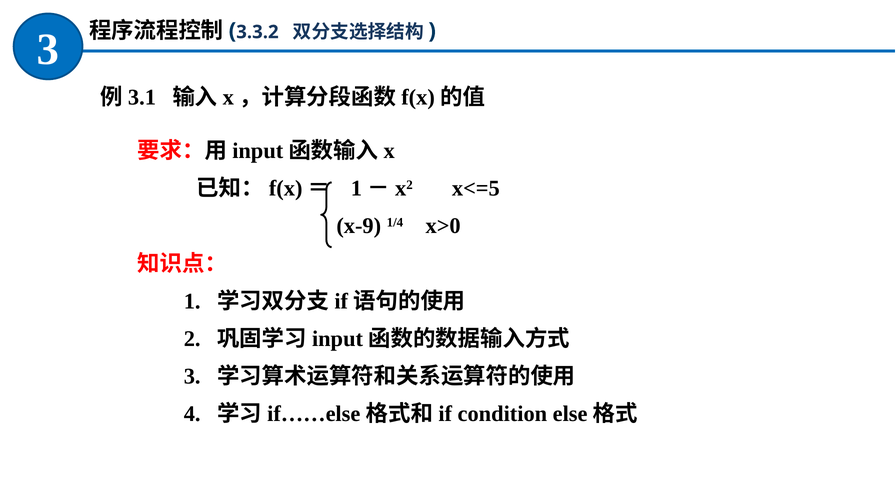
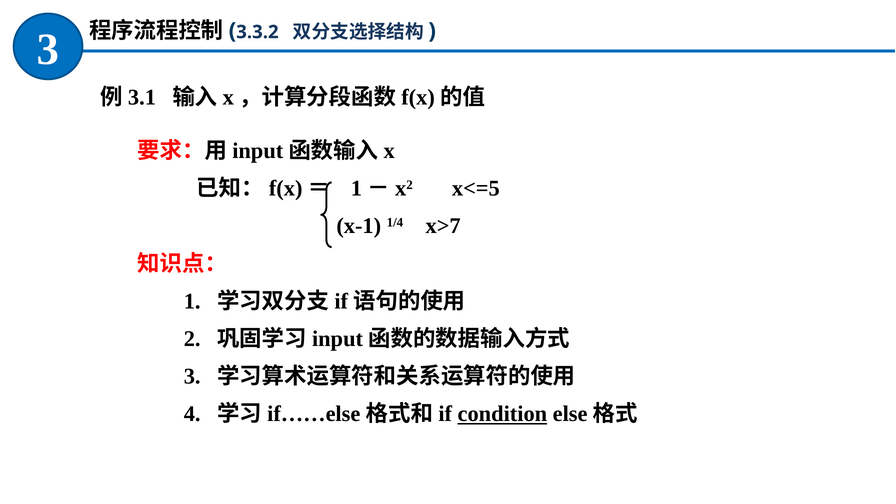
x-9: x-9 -> x-1
x>0: x>0 -> x>7
condition underline: none -> present
